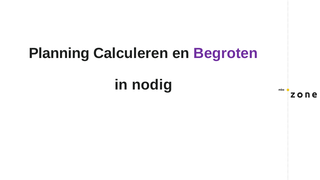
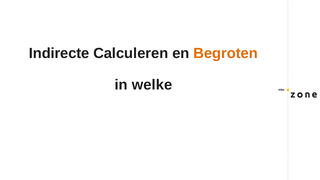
Planning: Planning -> Indirecte
Begroten colour: purple -> orange
nodig: nodig -> welke
